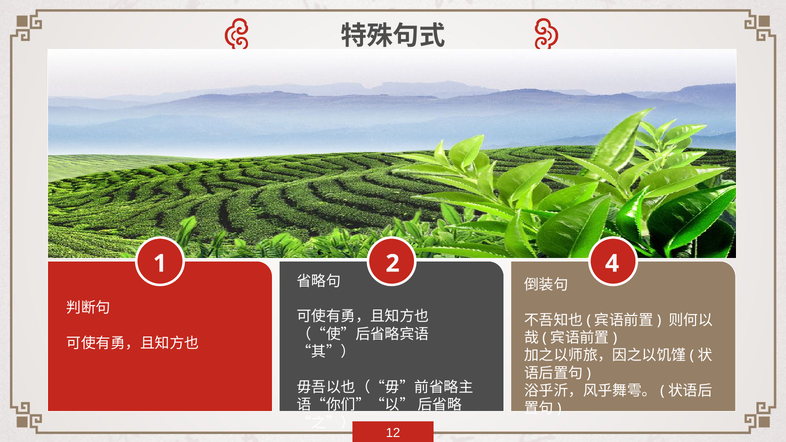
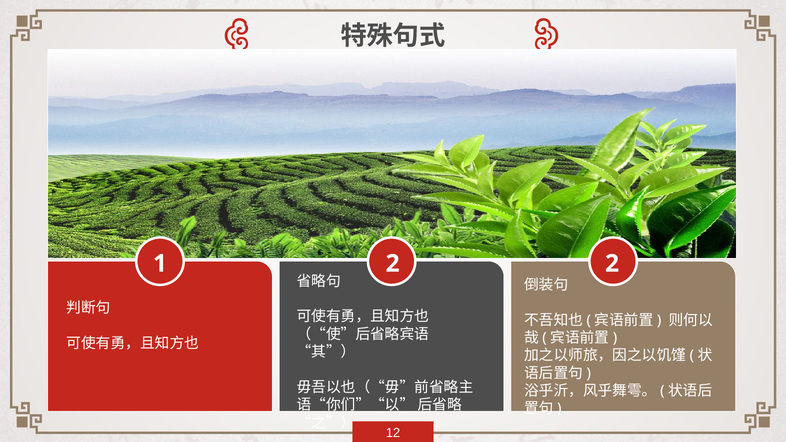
2 4: 4 -> 2
